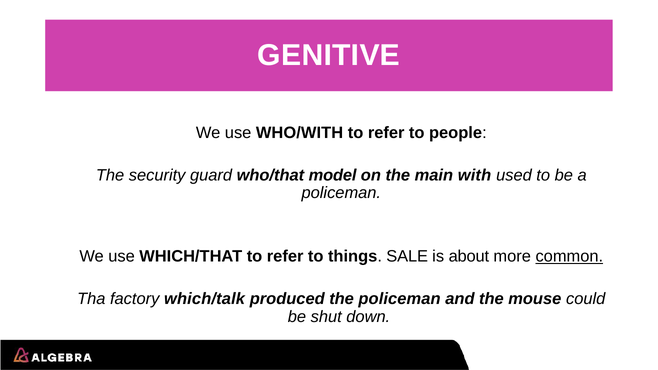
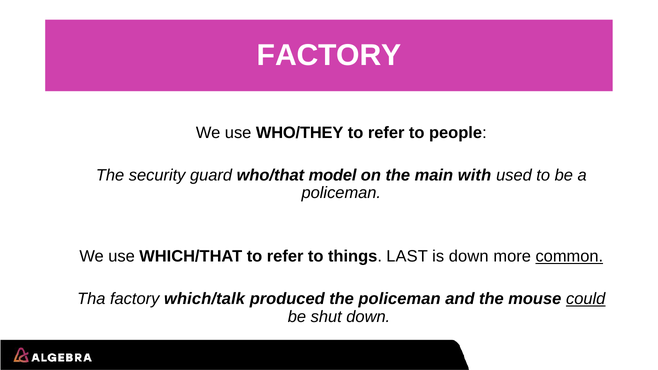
GENITIVE at (329, 55): GENITIVE -> FACTORY
WHO/WITH: WHO/WITH -> WHO/THEY
SALE: SALE -> LAST
is about: about -> down
could underline: none -> present
